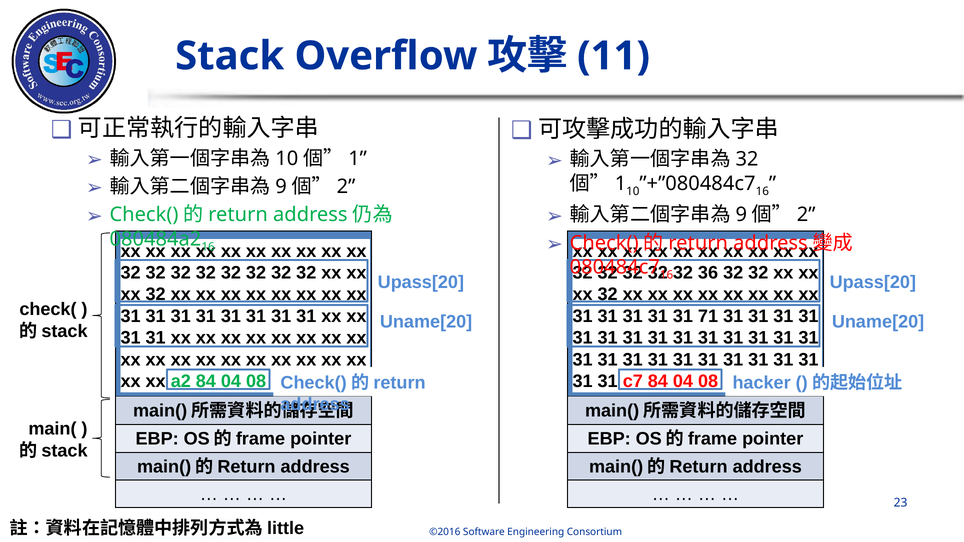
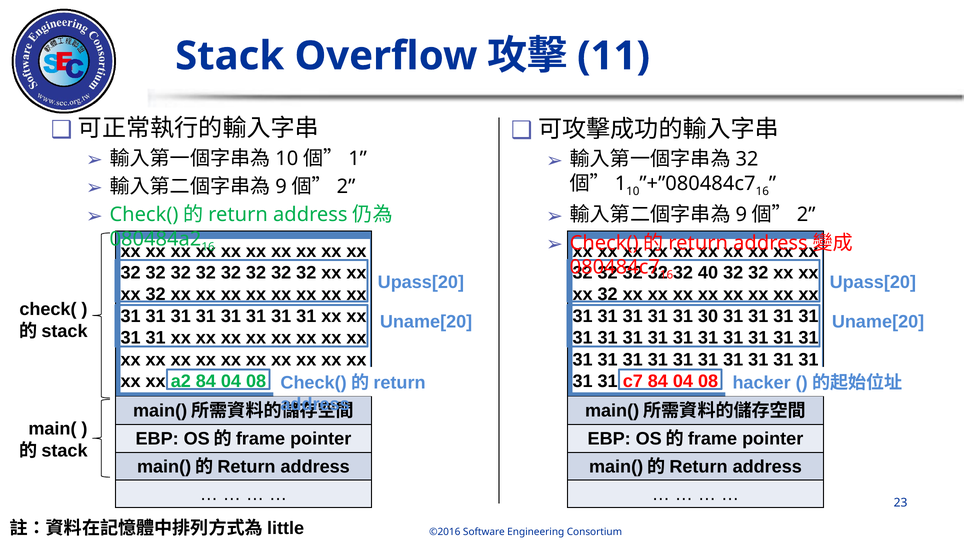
36: 36 -> 40
71: 71 -> 30
